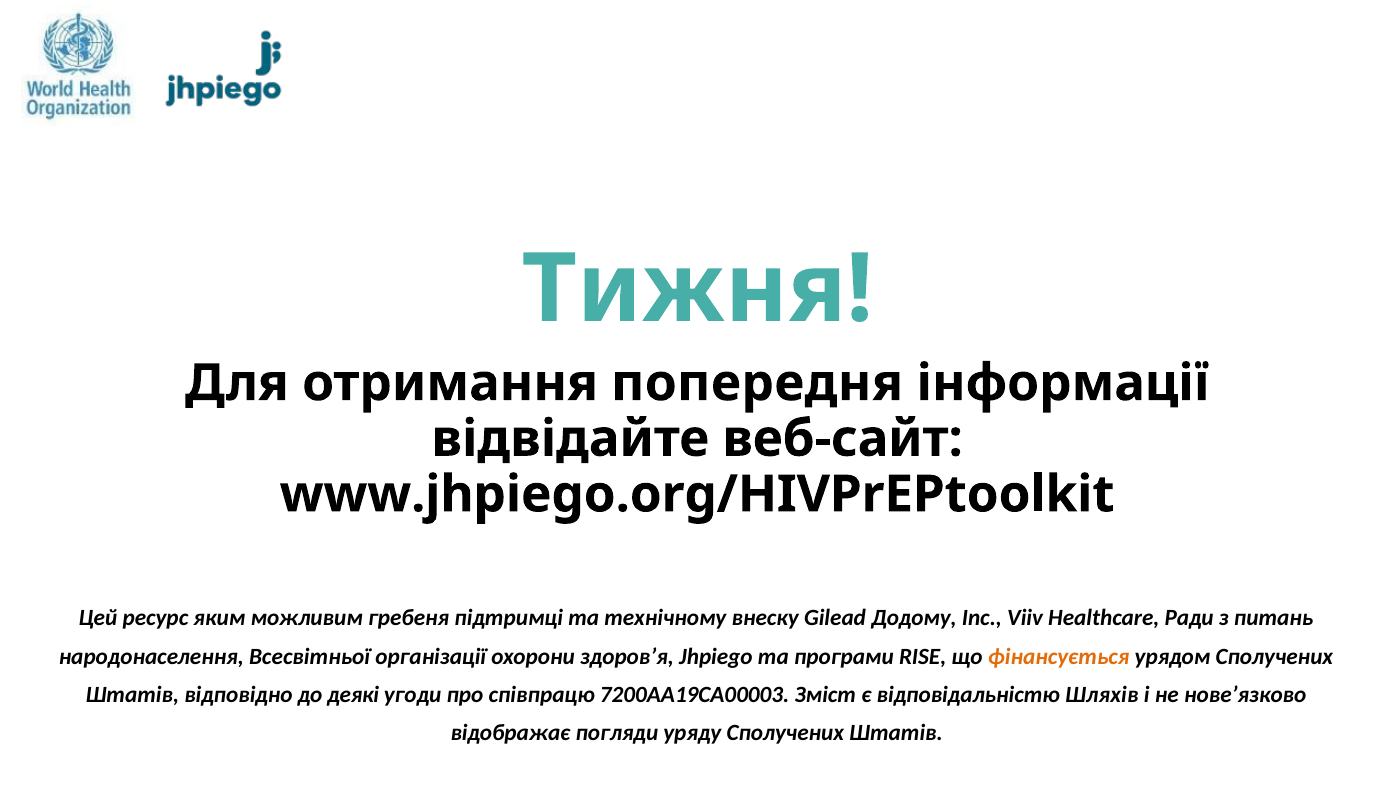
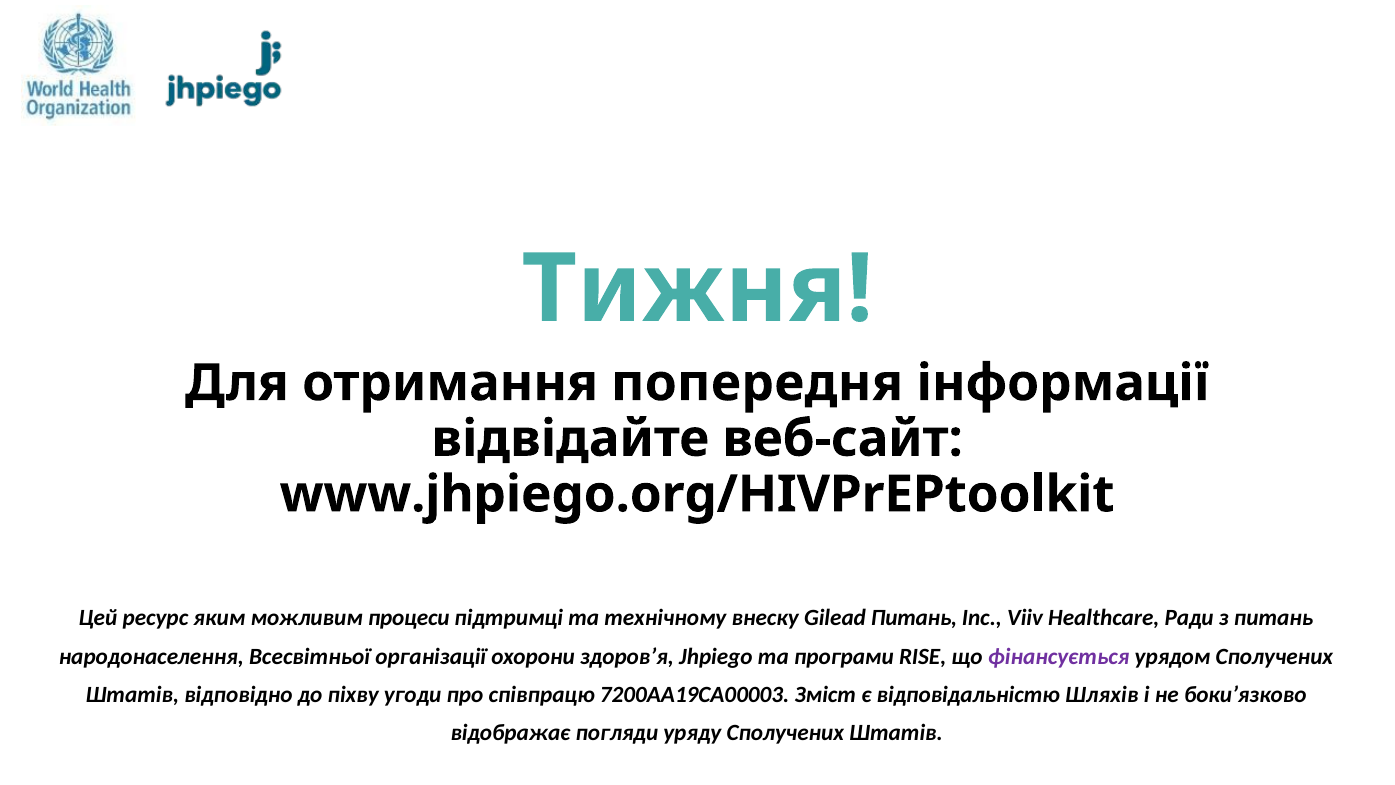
гребеня: гребеня -> процеси
Gilead Додому: Додому -> Питань
фінансується colour: orange -> purple
деякі: деякі -> піхву
нове’язково: нове’язково -> боки’язково
